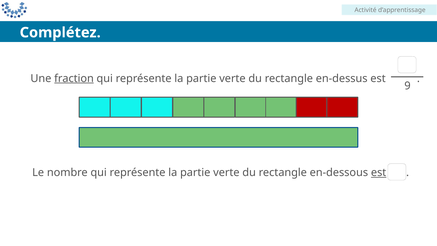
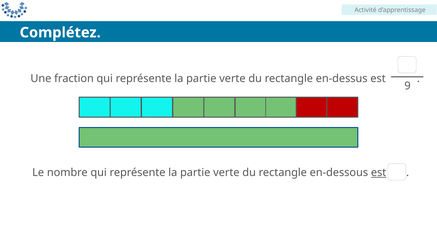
fraction underline: present -> none
